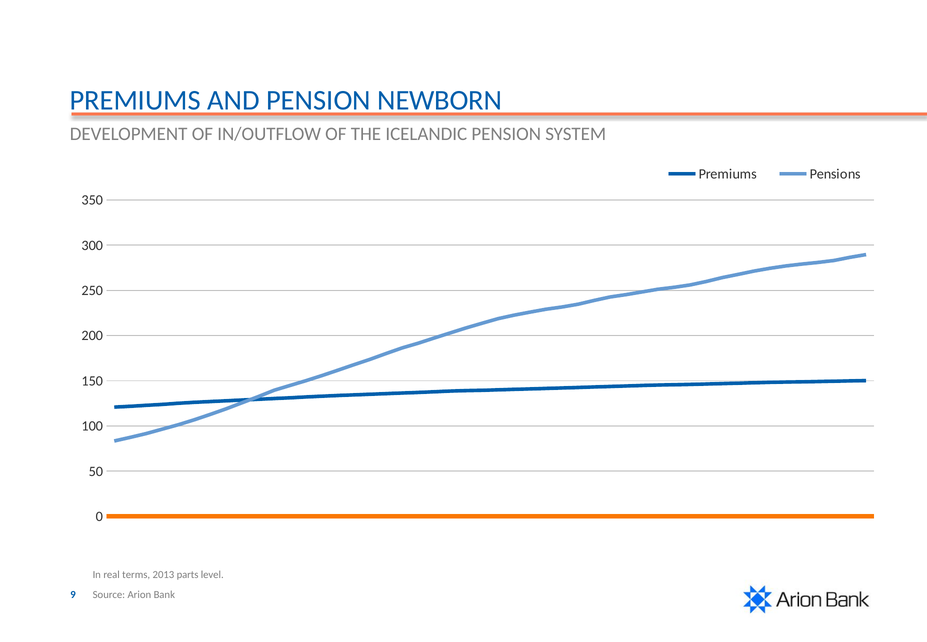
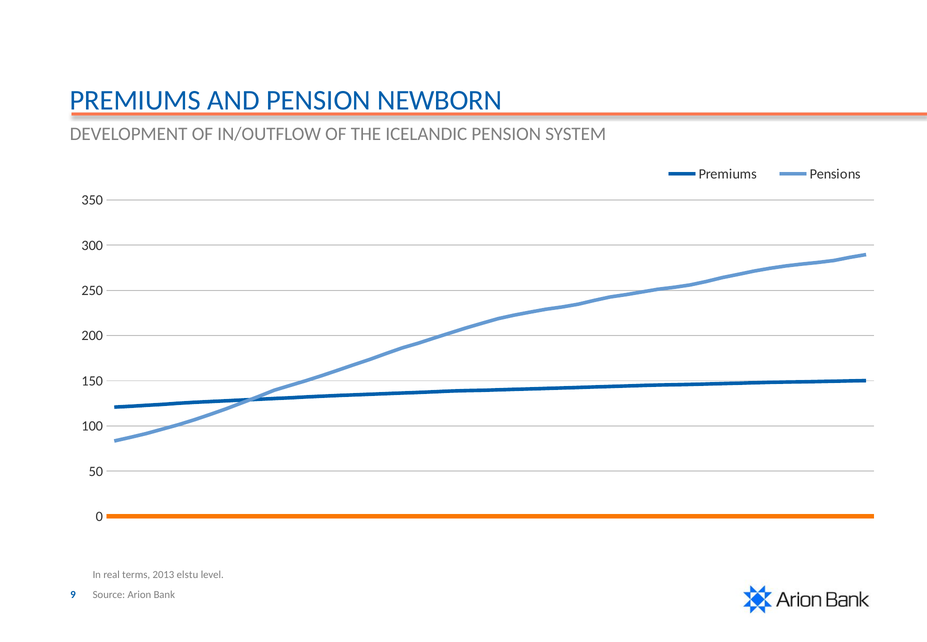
parts: parts -> elstu
